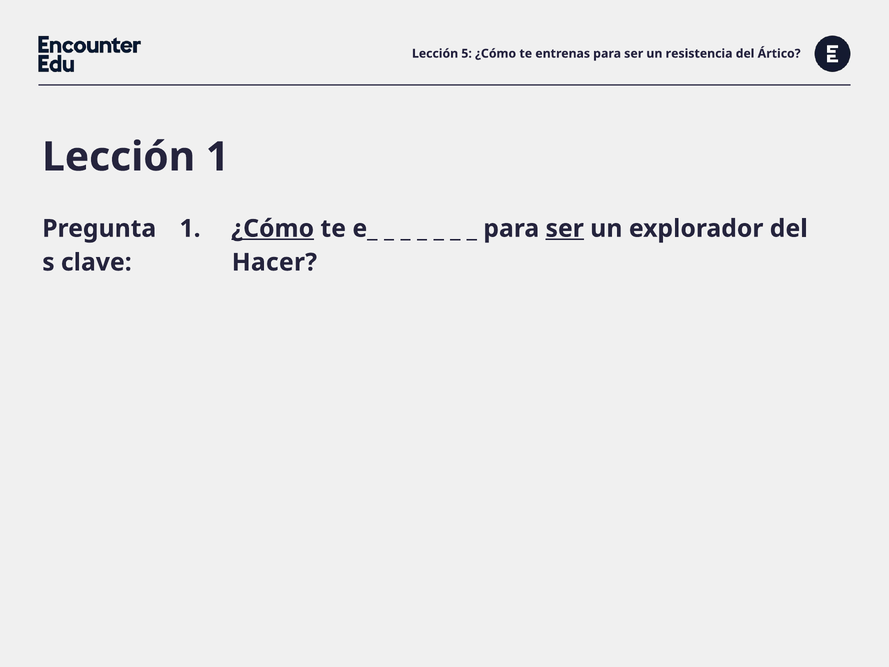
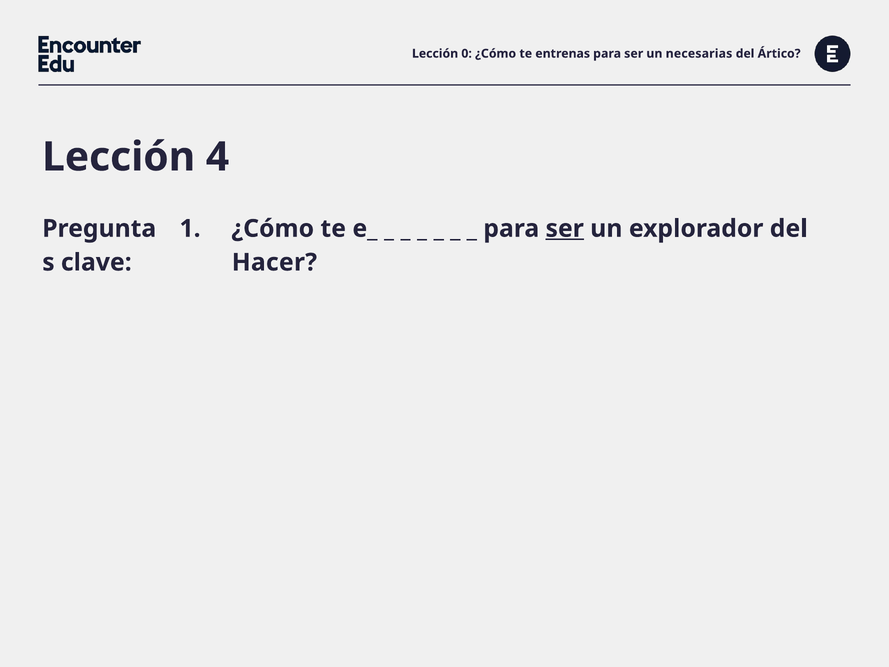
5: 5 -> 0
resistencia: resistencia -> necesarias
Lección 1: 1 -> 4
¿Cómo at (273, 229) underline: present -> none
